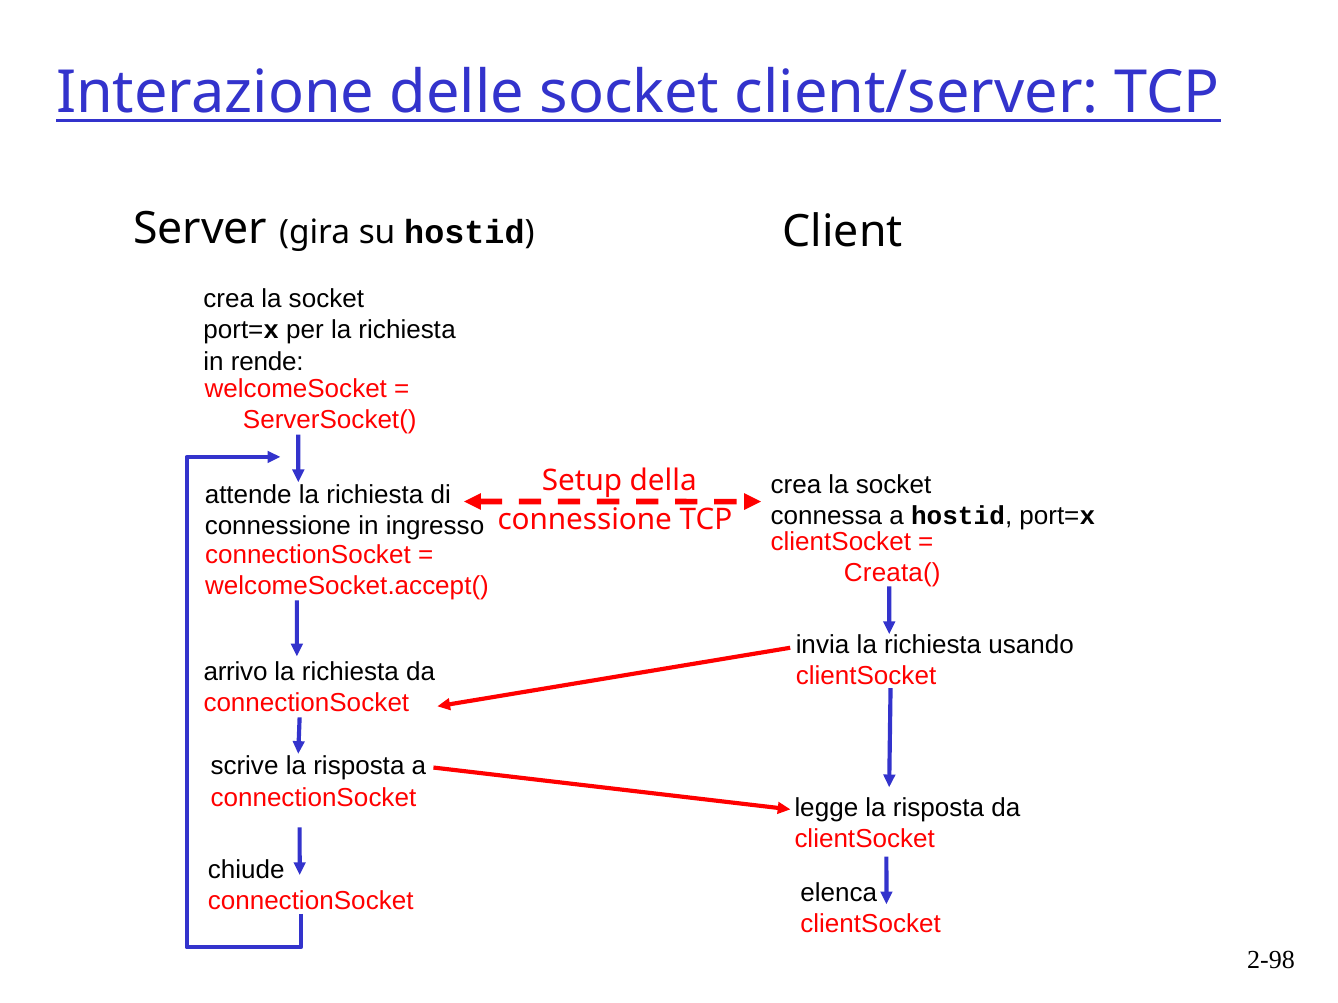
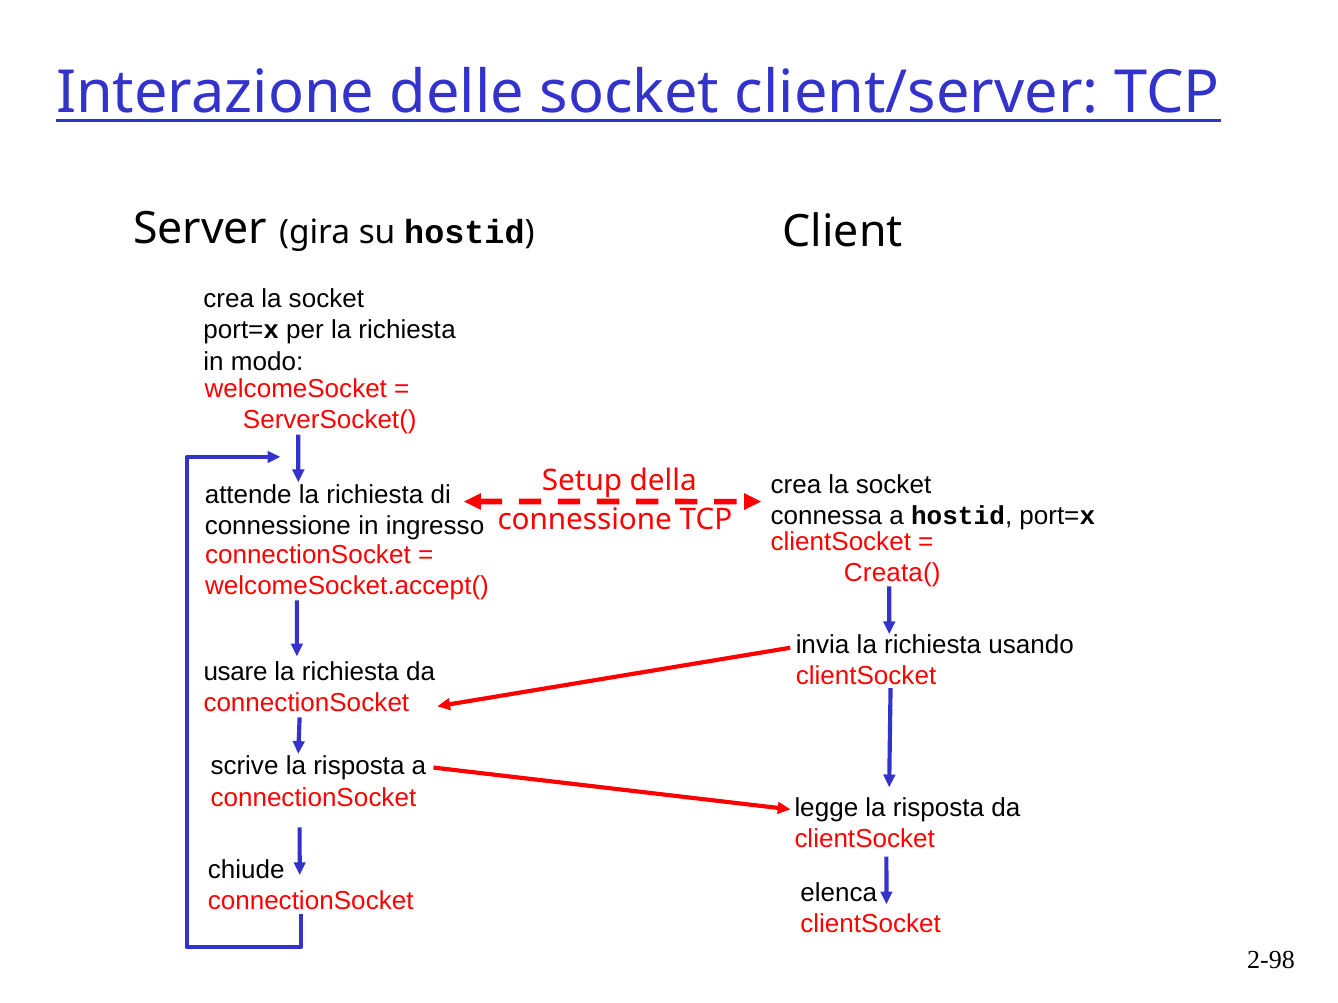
rende: rende -> modo
arrivo: arrivo -> usare
